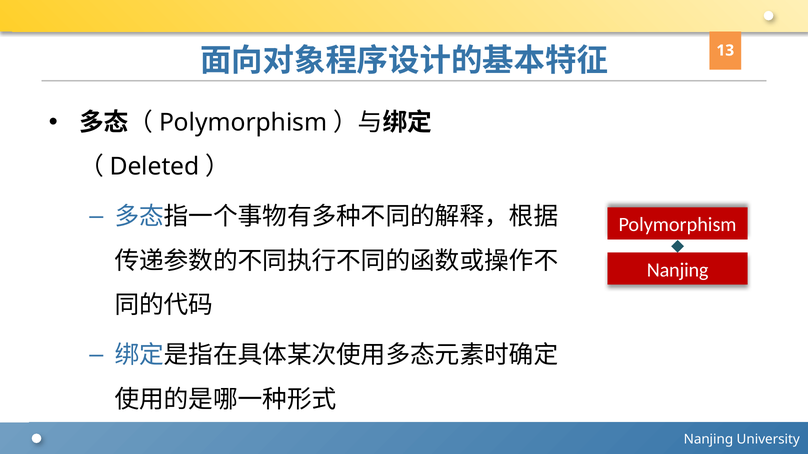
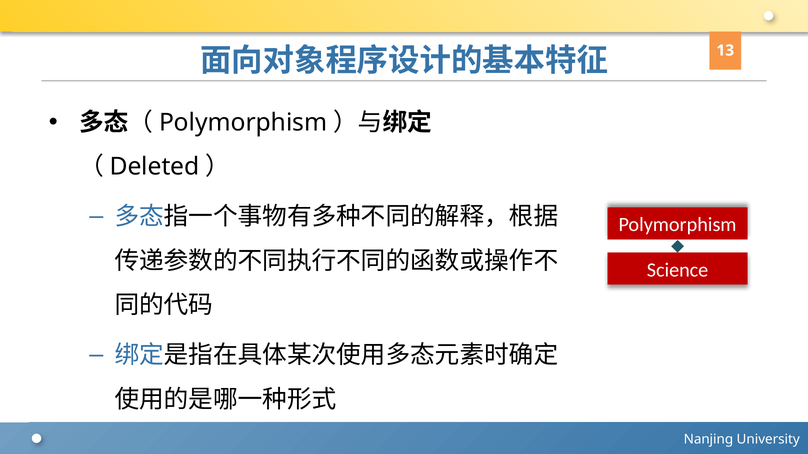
Nanjing at (678, 270): Nanjing -> Science
